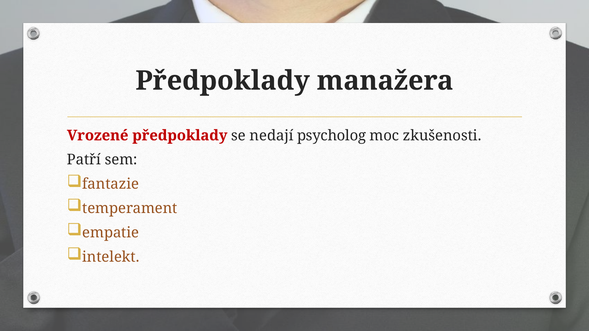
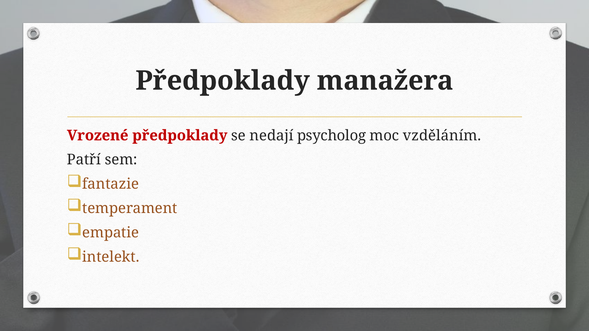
zkušenosti: zkušenosti -> vzděláním
